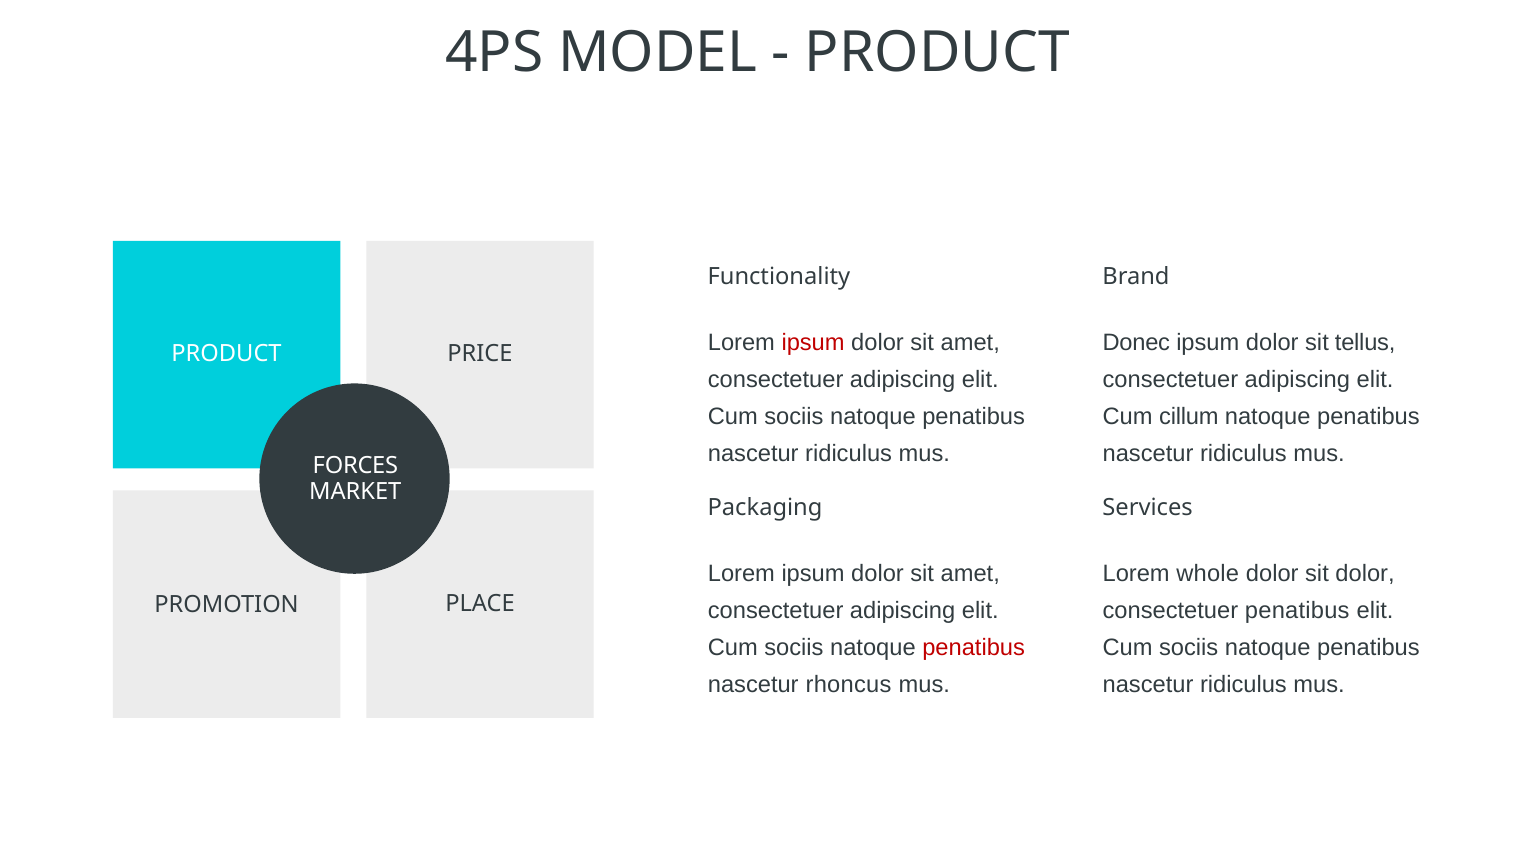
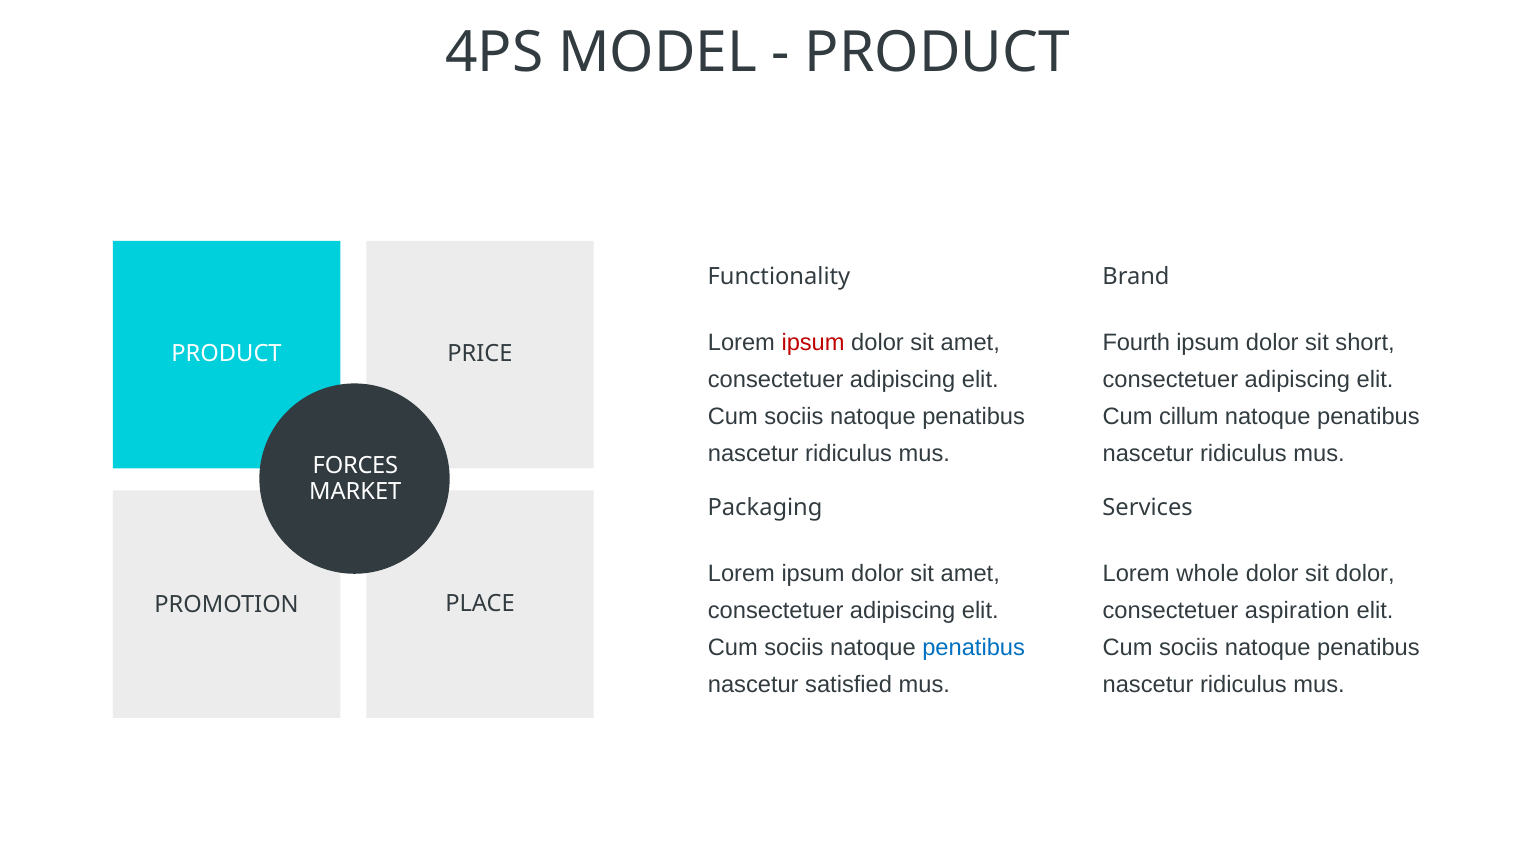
Donec: Donec -> Fourth
tellus: tellus -> short
consectetuer penatibus: penatibus -> aspiration
penatibus at (974, 647) colour: red -> blue
rhoncus: rhoncus -> satisfied
